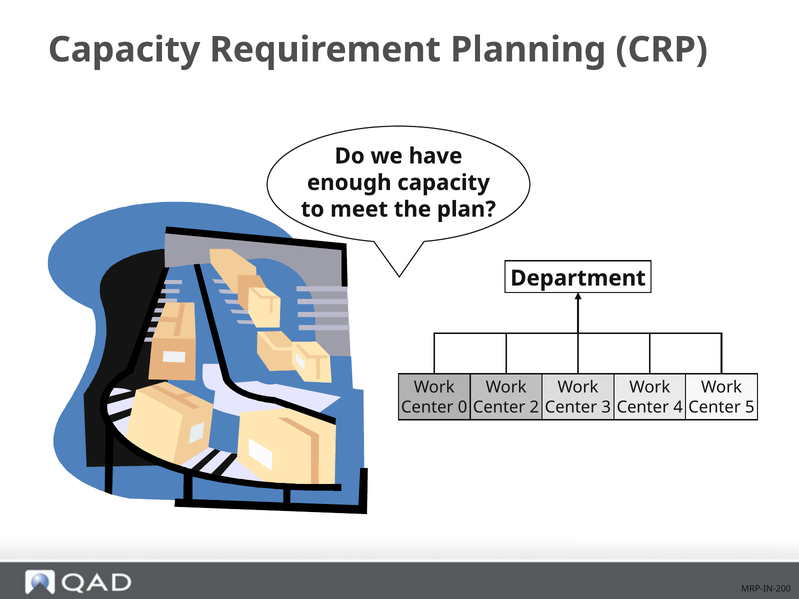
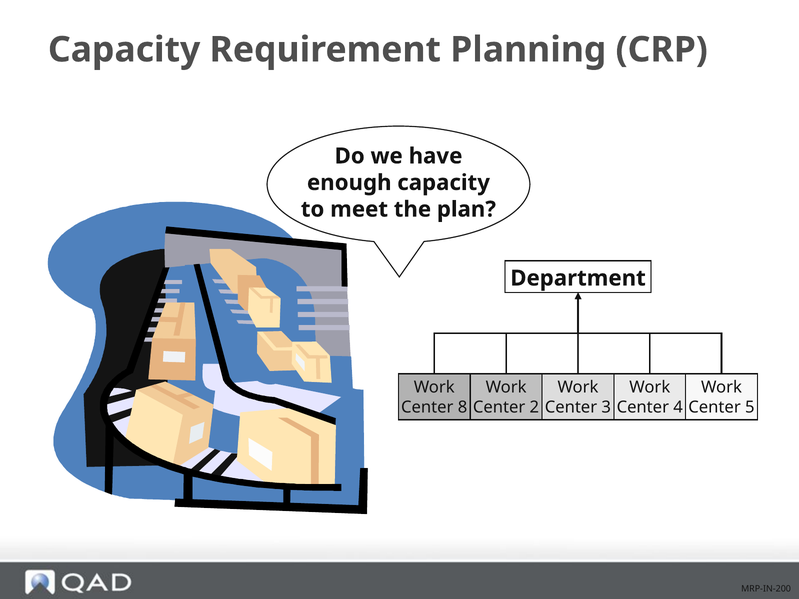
0: 0 -> 8
